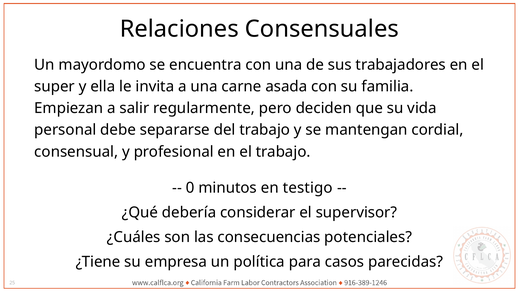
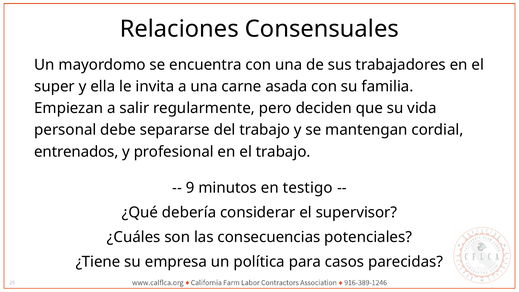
consensual: consensual -> entrenados
0: 0 -> 9
